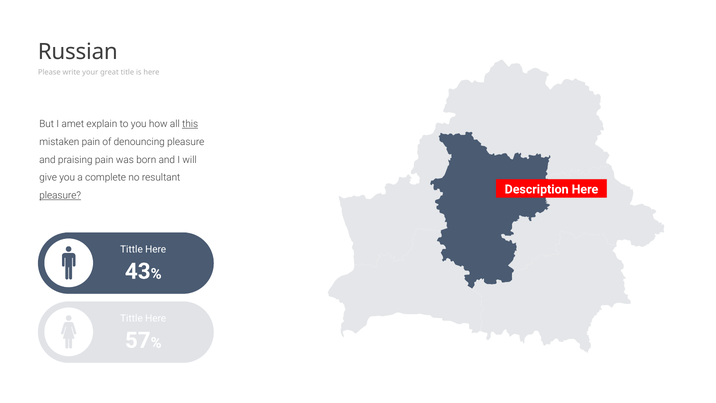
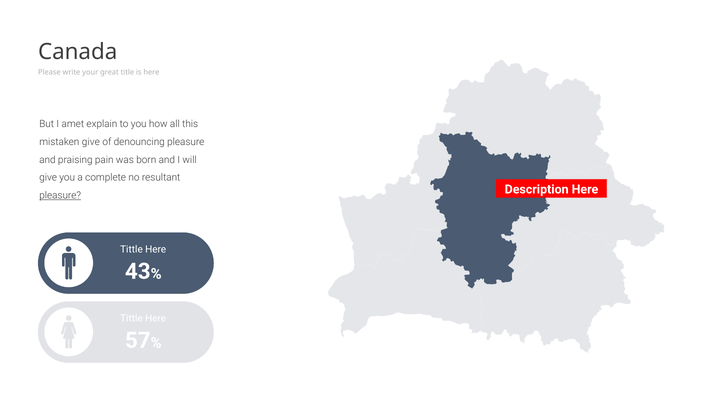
Russian: Russian -> Canada
this underline: present -> none
mistaken pain: pain -> give
